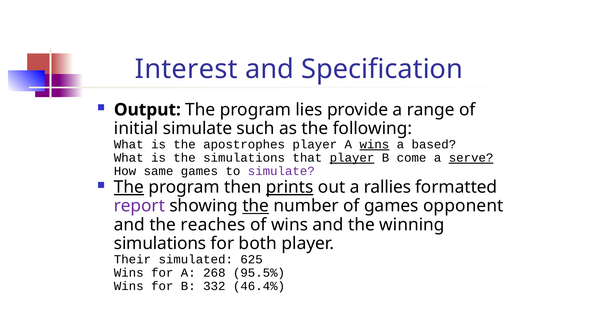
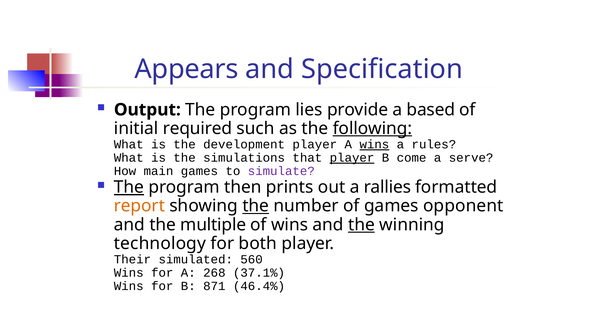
Interest: Interest -> Appears
range: range -> based
initial simulate: simulate -> required
following underline: none -> present
apostrophes: apostrophes -> development
based: based -> rules
serve underline: present -> none
same: same -> main
prints underline: present -> none
report colour: purple -> orange
reaches: reaches -> multiple
the at (361, 225) underline: none -> present
simulations at (160, 243): simulations -> technology
625: 625 -> 560
95.5%: 95.5% -> 37.1%
332: 332 -> 871
